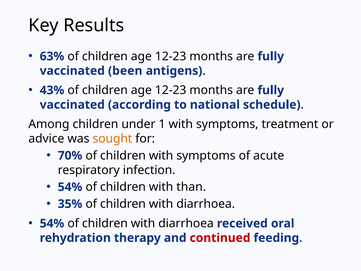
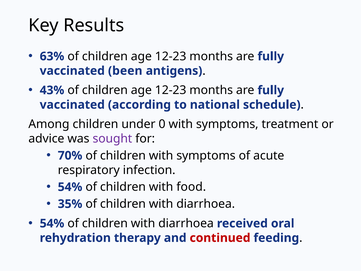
1: 1 -> 0
sought colour: orange -> purple
than: than -> food
